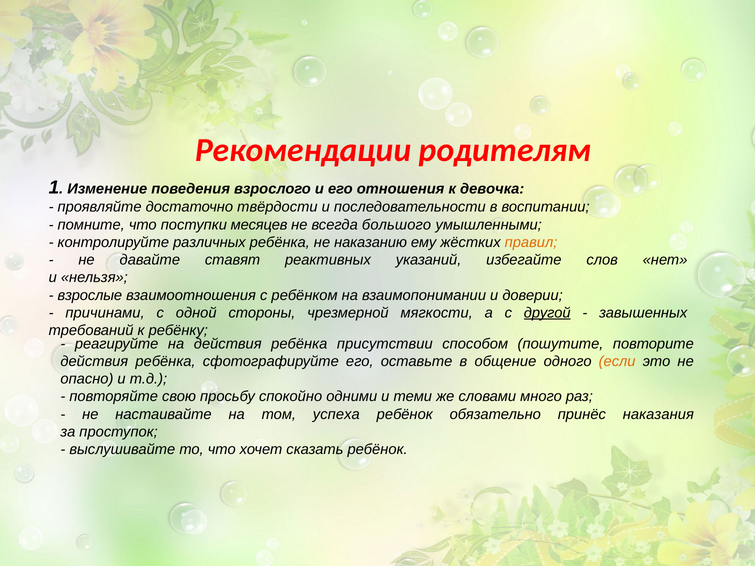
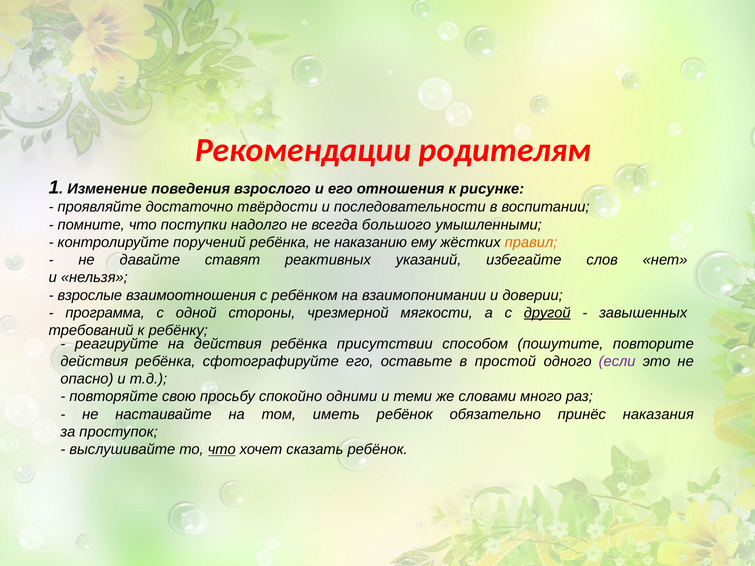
девочка: девочка -> рисунке
месяцев: месяцев -> надолго
различных: различных -> поручений
причинами: причинами -> программа
общение: общение -> простой
если colour: orange -> purple
успеха: успеха -> иметь
что at (222, 450) underline: none -> present
